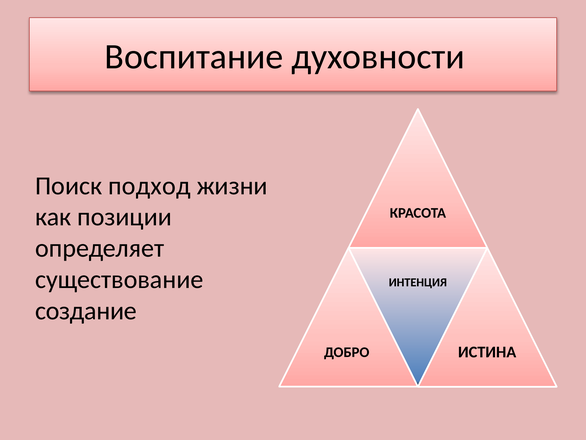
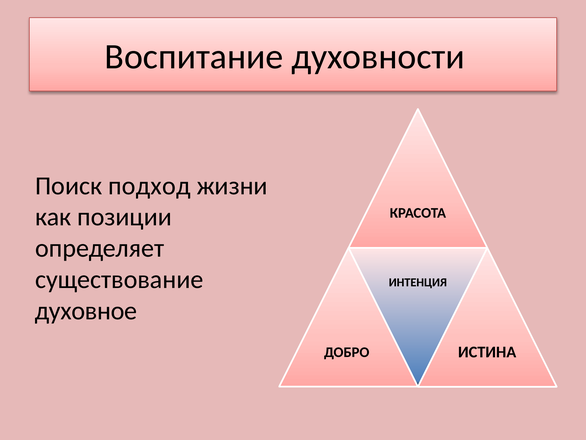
создание: создание -> духовное
